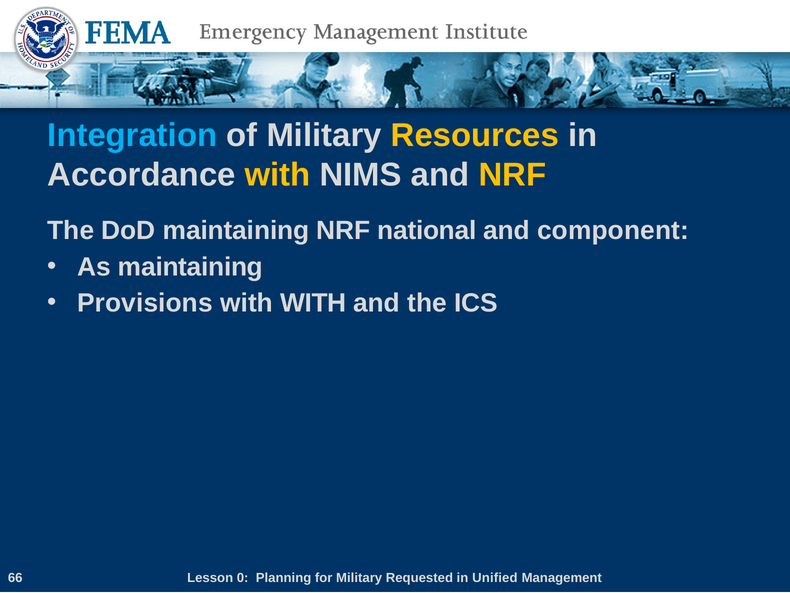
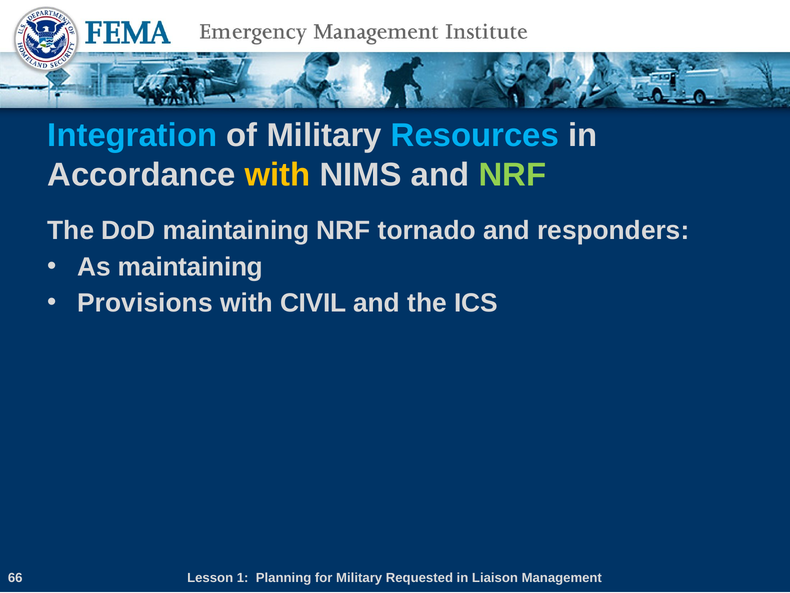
Resources colour: yellow -> light blue
NRF at (512, 175) colour: yellow -> light green
national: national -> tornado
component: component -> responders
with WITH: WITH -> CIVIL
0: 0 -> 1
Unified: Unified -> Liaison
